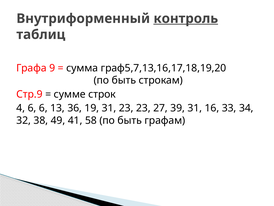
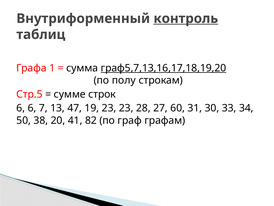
9: 9 -> 1
граф5,7,13,16,17,18,19,20 underline: none -> present
быть at (124, 80): быть -> полу
Стр.9: Стр.9 -> Стр.5
4 at (21, 108): 4 -> 6
6 6: 6 -> 7
36: 36 -> 47
19 31: 31 -> 23
23 23: 23 -> 28
39: 39 -> 60
16: 16 -> 30
32: 32 -> 50
49: 49 -> 20
58: 58 -> 82
быть at (130, 120): быть -> граф
